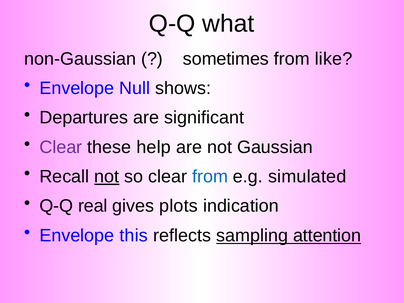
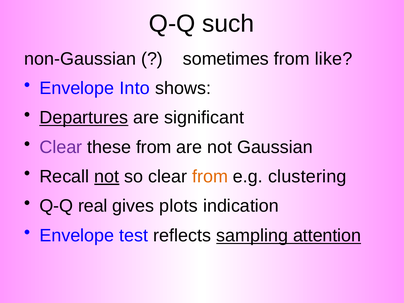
what: what -> such
Null: Null -> Into
Departures underline: none -> present
these help: help -> from
from at (210, 177) colour: blue -> orange
simulated: simulated -> clustering
this: this -> test
